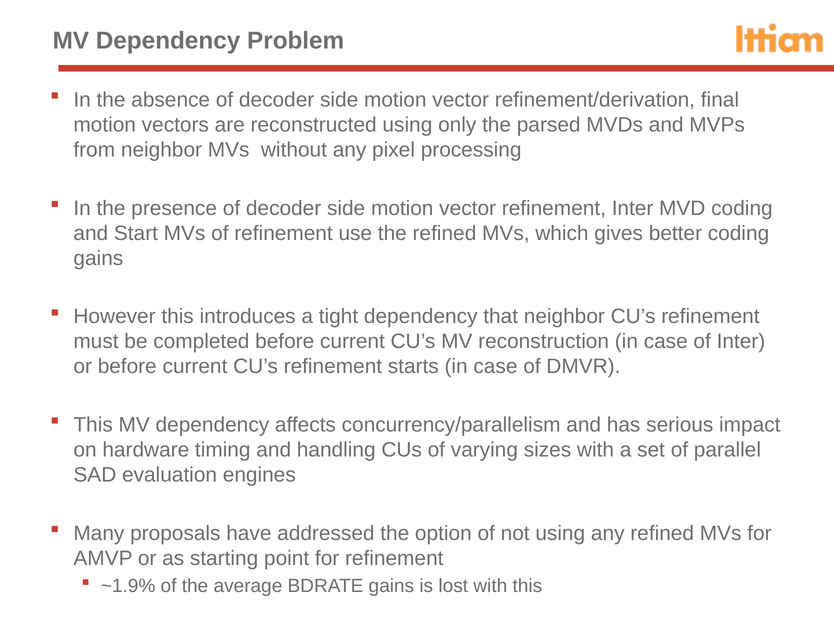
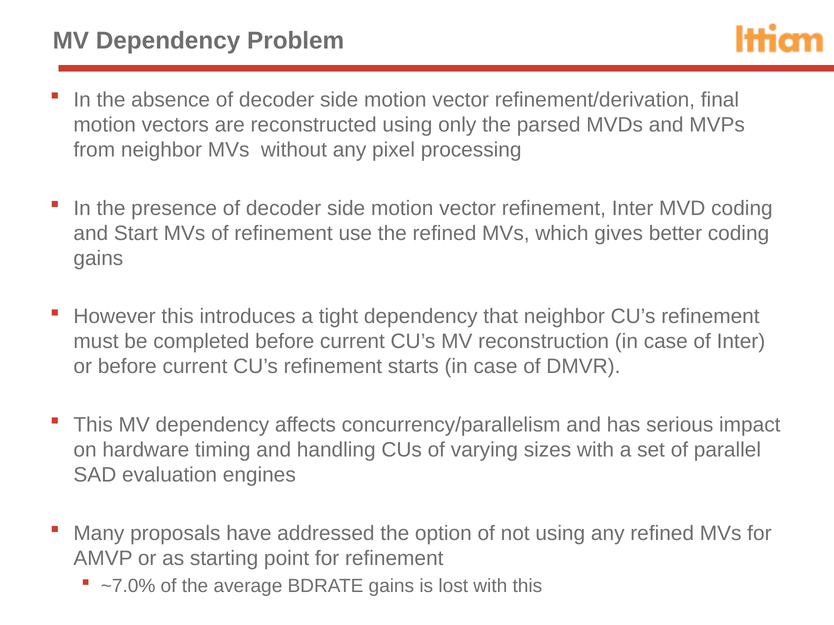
~1.9%: ~1.9% -> ~7.0%
